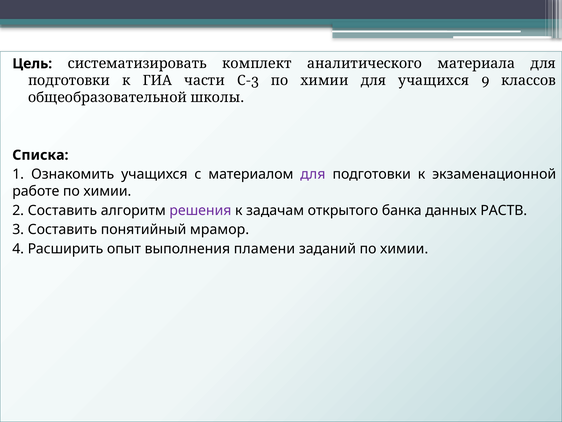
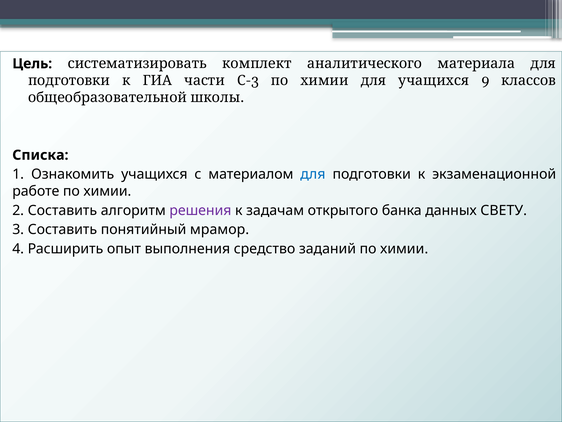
для at (313, 174) colour: purple -> blue
РАСТВ: РАСТВ -> СВЕТУ
пламени: пламени -> средство
